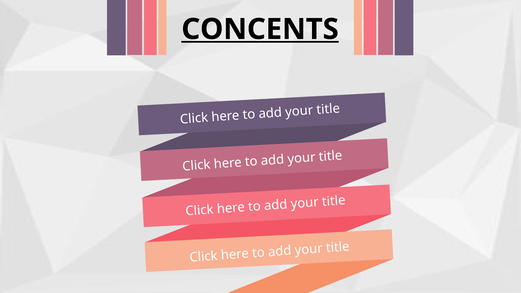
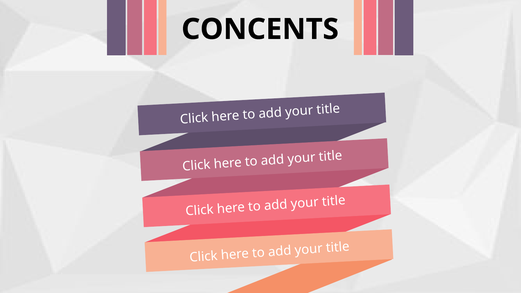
CONCENTS underline: present -> none
